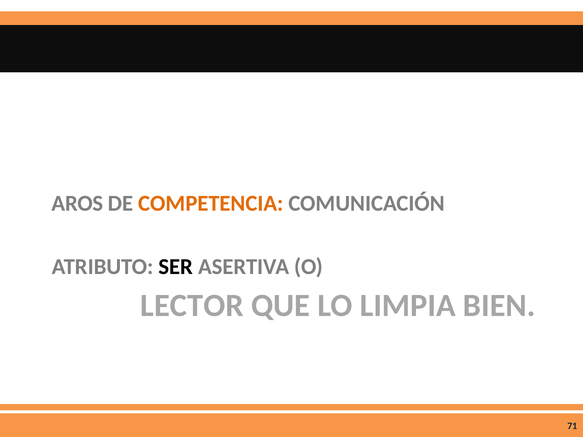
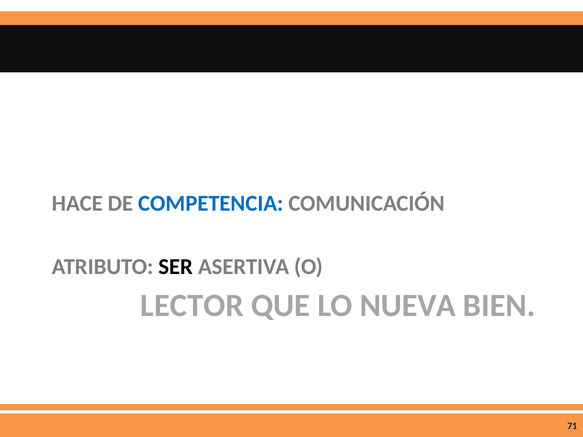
AROS: AROS -> HACE
COMPETENCIA colour: orange -> blue
LIMPIA: LIMPIA -> NUEVA
